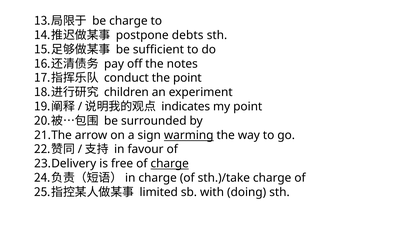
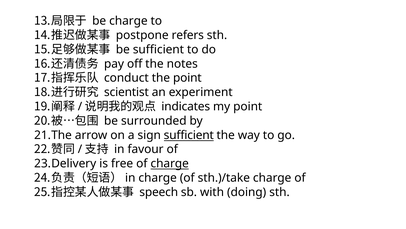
debts: debts -> refers
children: children -> scientist
sign warming: warming -> sufficient
limited: limited -> speech
